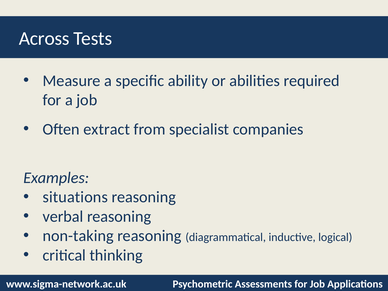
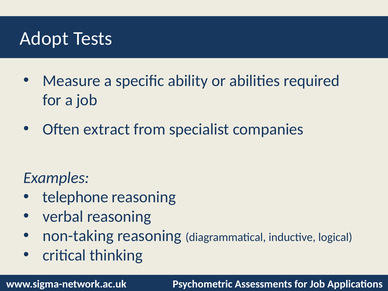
Across: Across -> Adopt
situations: situations -> telephone
